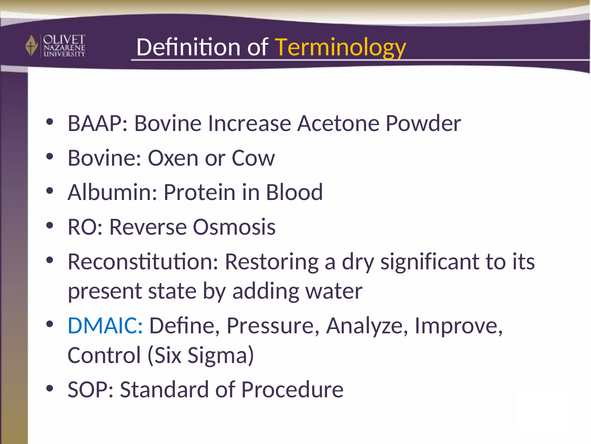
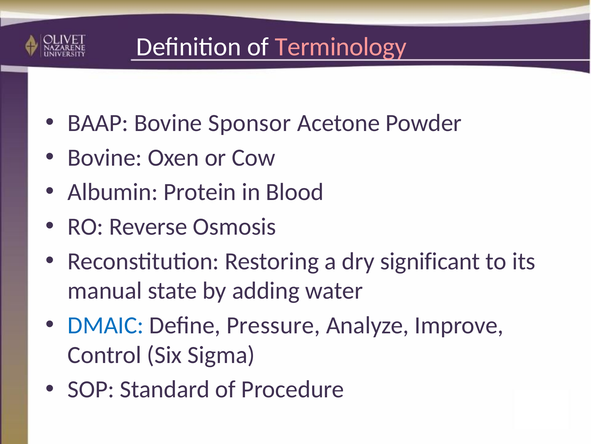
Terminology colour: yellow -> pink
Increase: Increase -> Sponsor
present: present -> manual
